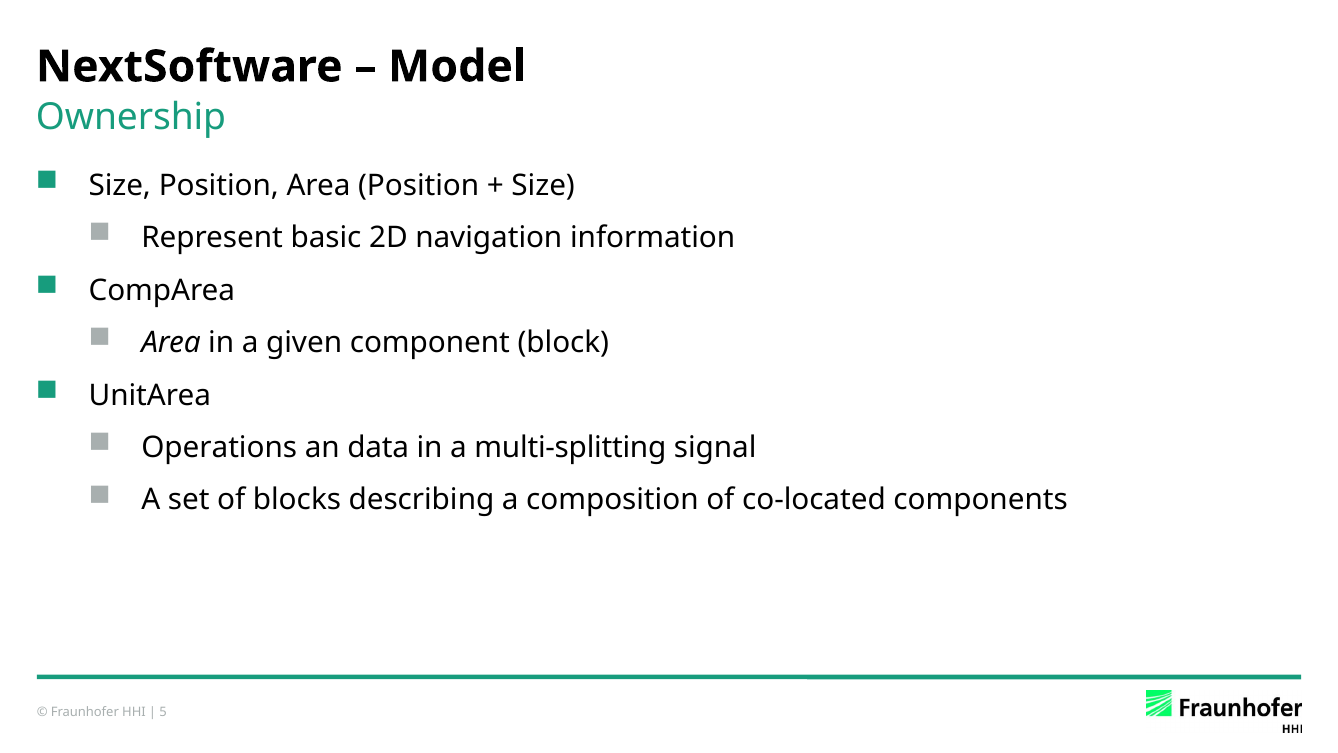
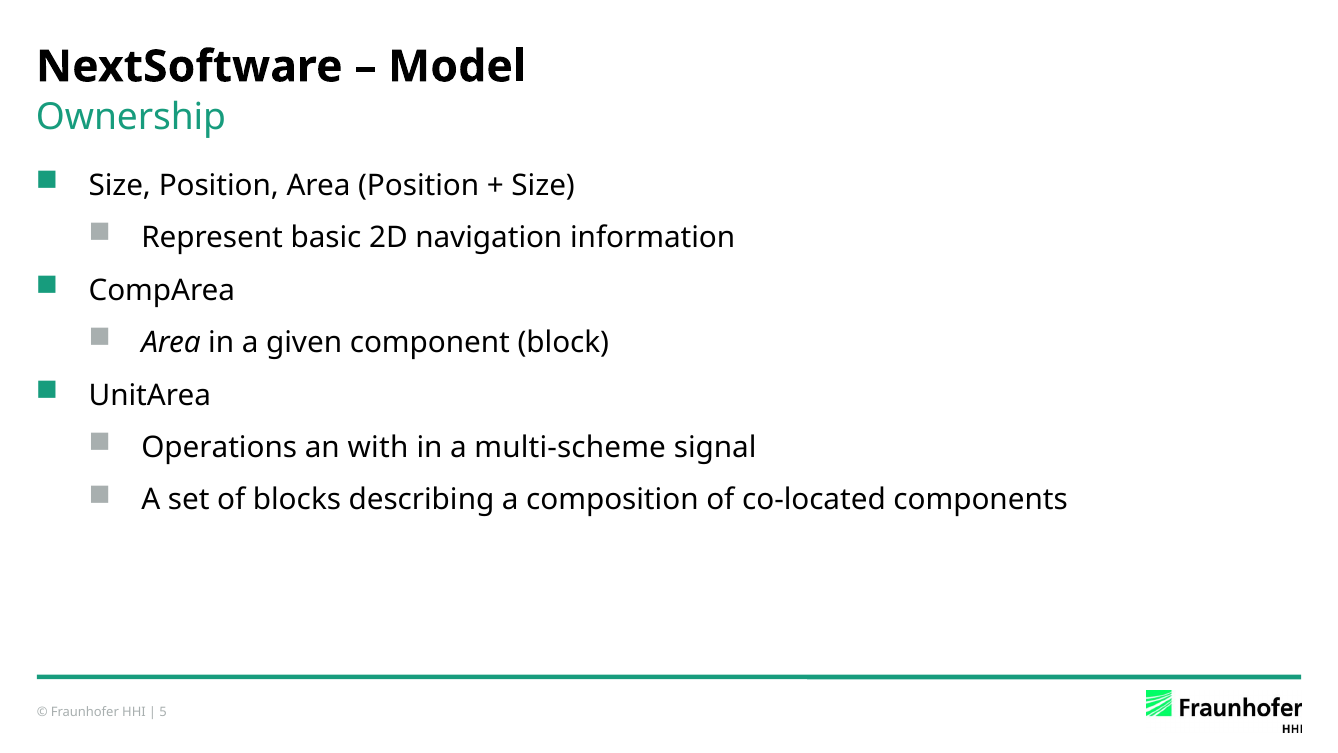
data: data -> with
multi-splitting: multi-splitting -> multi-scheme
